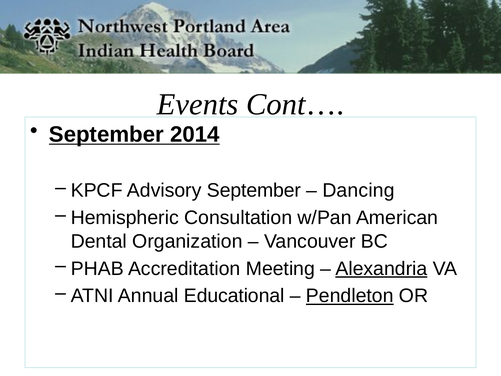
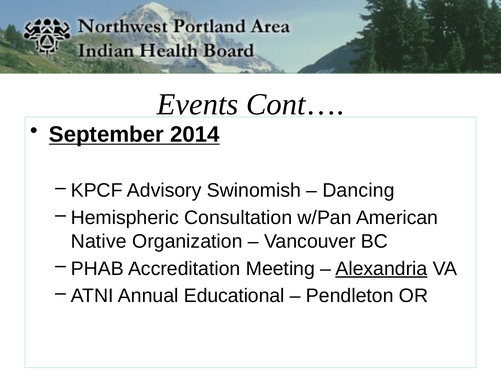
Advisory September: September -> Swinomish
Dental: Dental -> Native
Pendleton underline: present -> none
